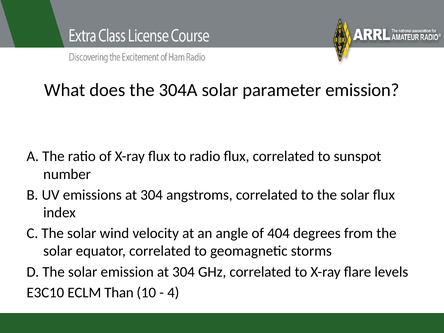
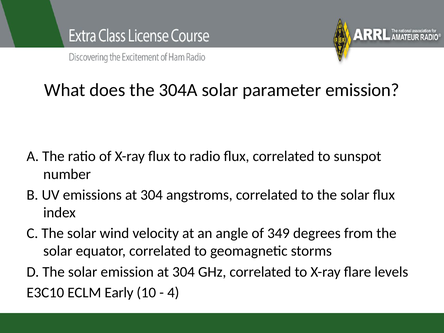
404: 404 -> 349
Than: Than -> Early
